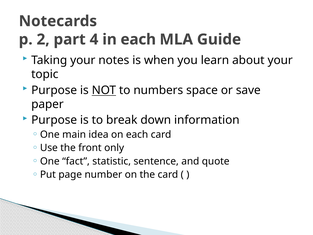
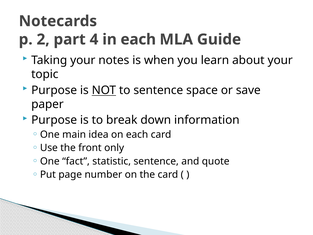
to numbers: numbers -> sentence
